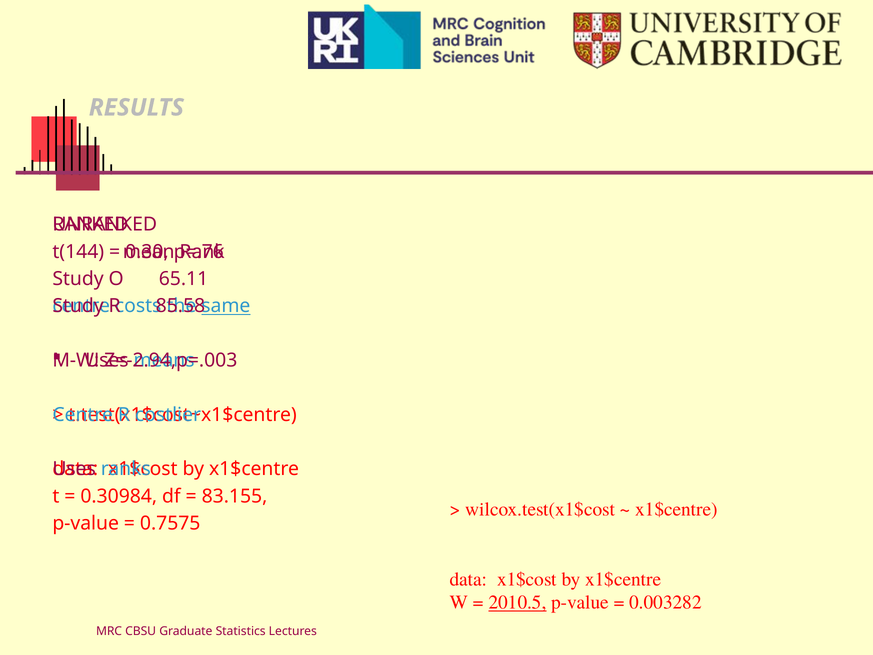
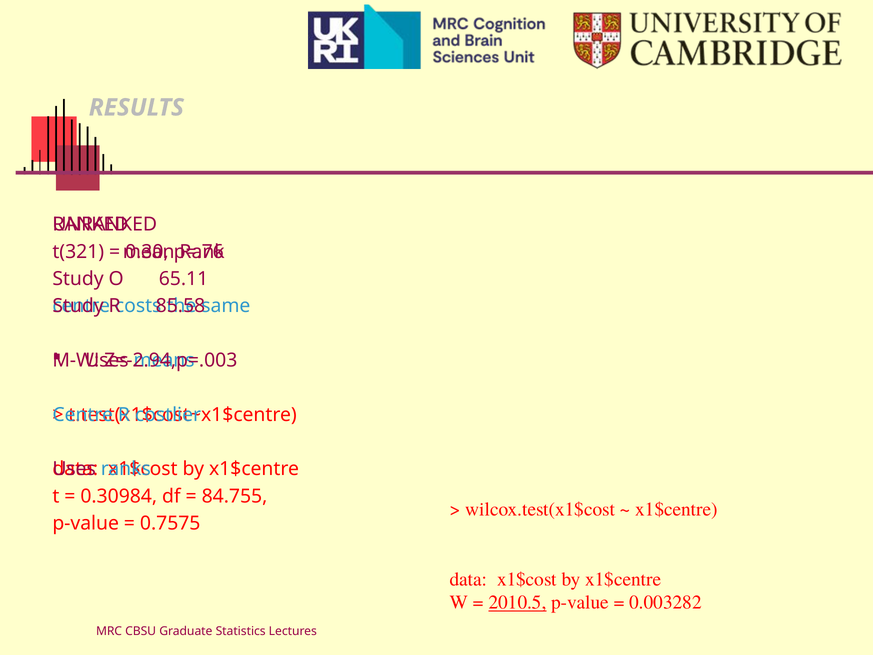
t(144: t(144 -> t(321
same underline: present -> none
83.155: 83.155 -> 84.755
